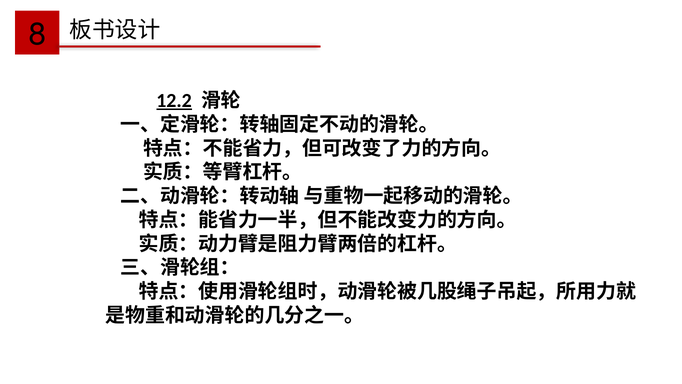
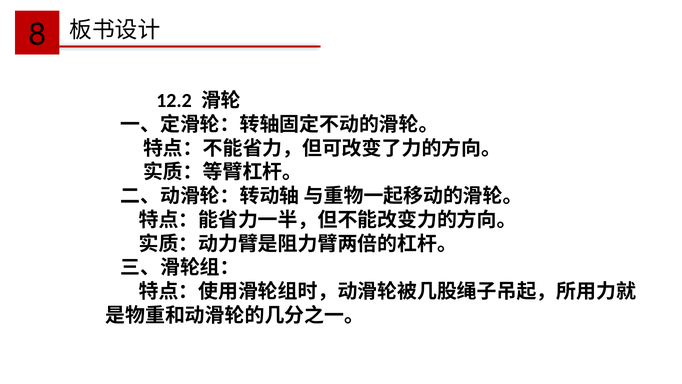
12.2 underline: present -> none
